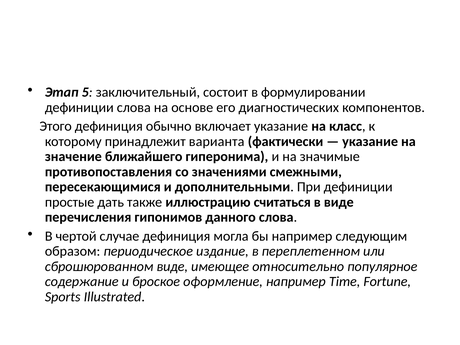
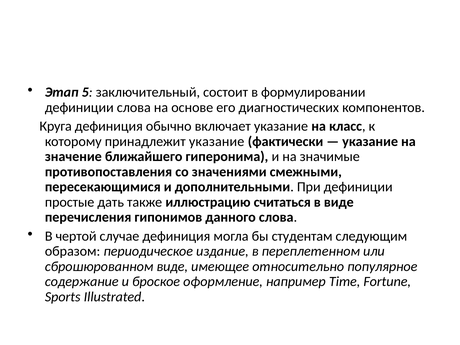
Этого: Этого -> Круга
принадлежит варианта: варианта -> указание
бы например: например -> студентам
